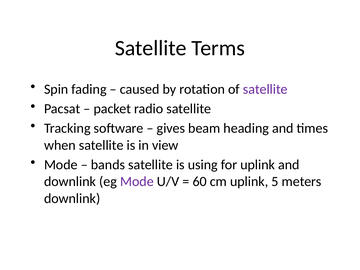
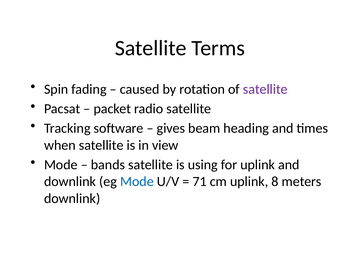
Mode at (137, 182) colour: purple -> blue
60: 60 -> 71
5: 5 -> 8
